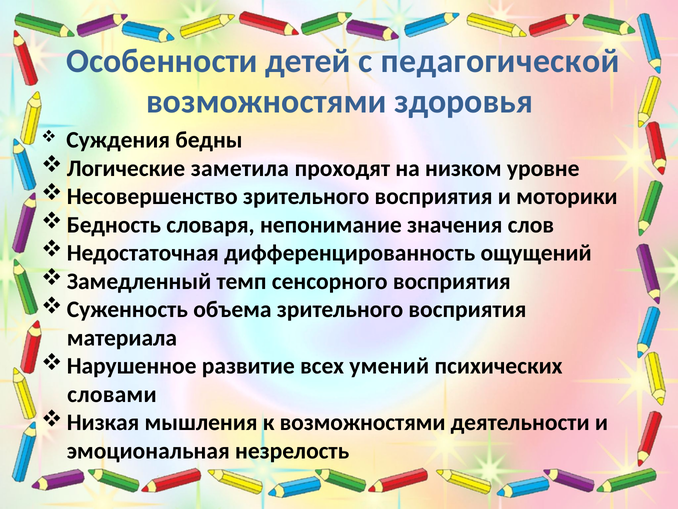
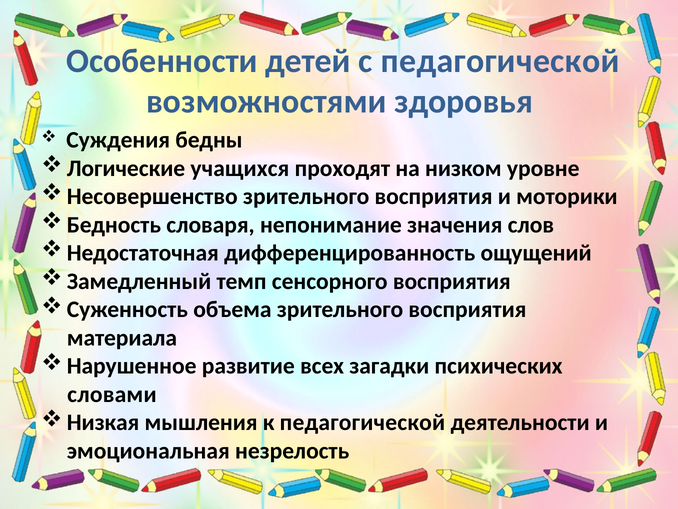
заметила: заметила -> учащихся
умений: умений -> загадки
к возможностями: возможностями -> педагогической
